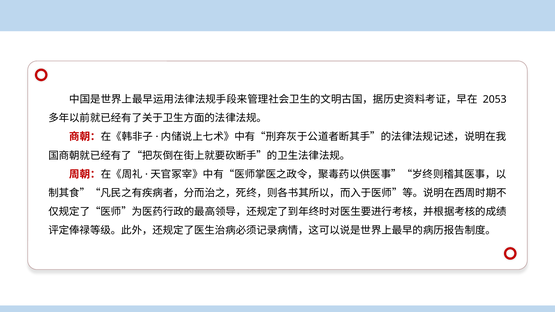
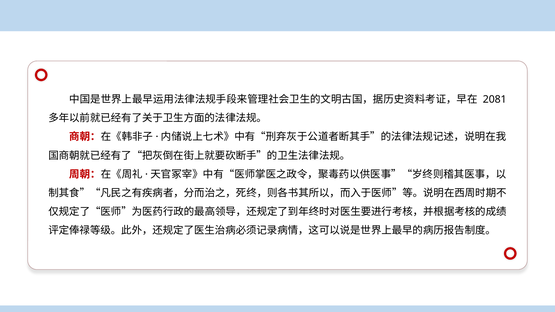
2053: 2053 -> 2081
